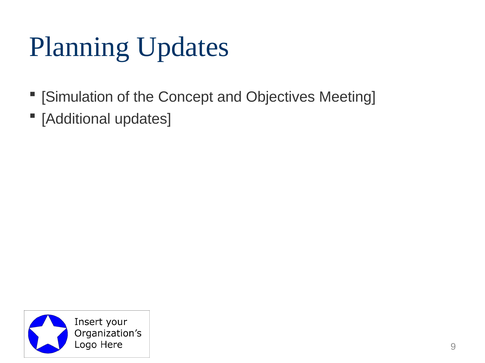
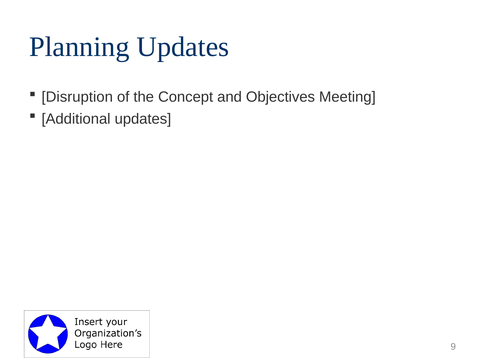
Simulation: Simulation -> Disruption
